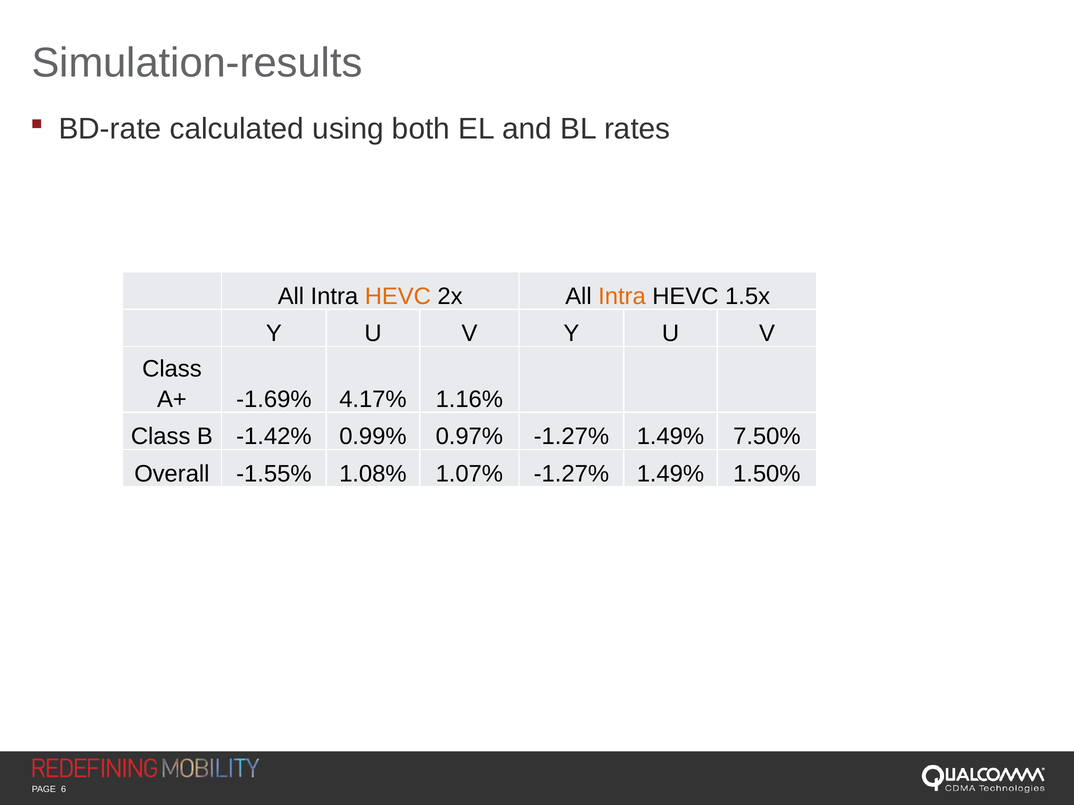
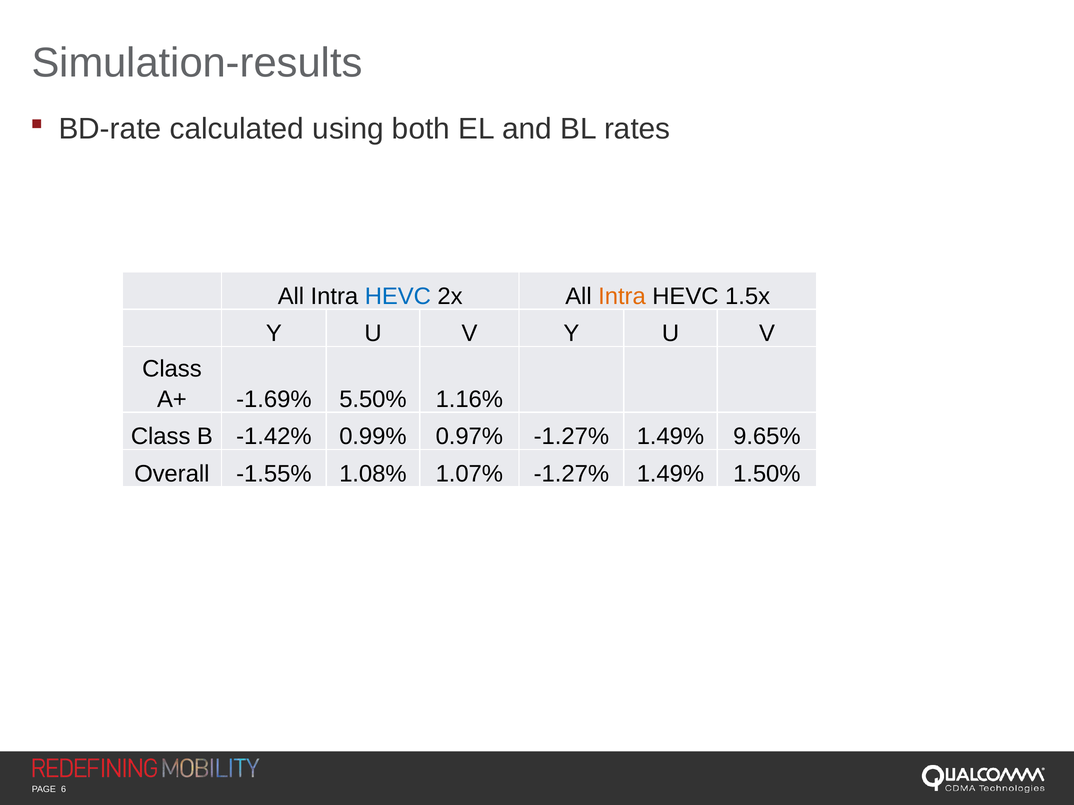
HEVC at (398, 296) colour: orange -> blue
4.17%: 4.17% -> 5.50%
7.50%: 7.50% -> 9.65%
